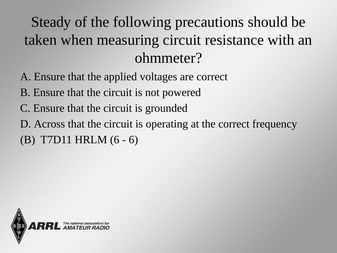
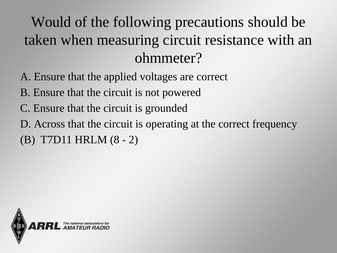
Steady: Steady -> Would
HRLM 6: 6 -> 8
6 at (133, 139): 6 -> 2
